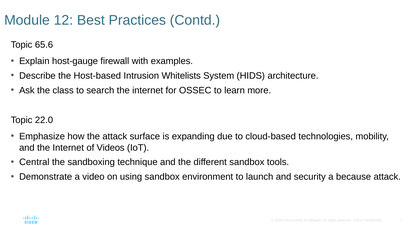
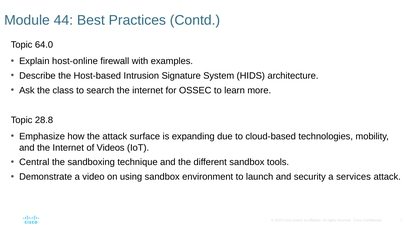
12: 12 -> 44
65.6: 65.6 -> 64.0
host-gauge: host-gauge -> host-online
Whitelists: Whitelists -> Signature
22.0: 22.0 -> 28.8
because: because -> services
